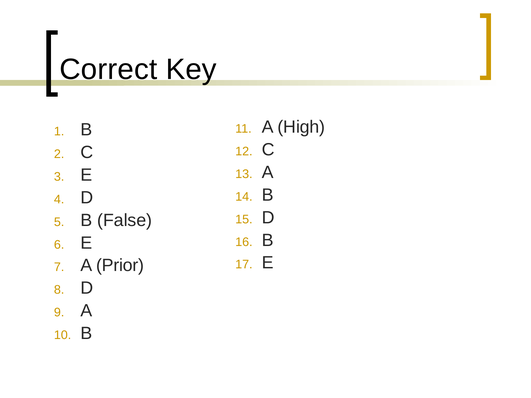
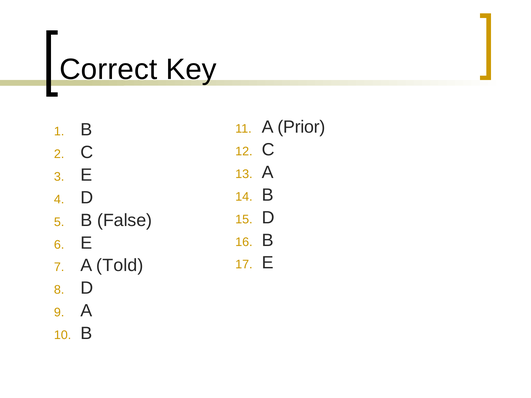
High: High -> Prior
Prior: Prior -> Told
